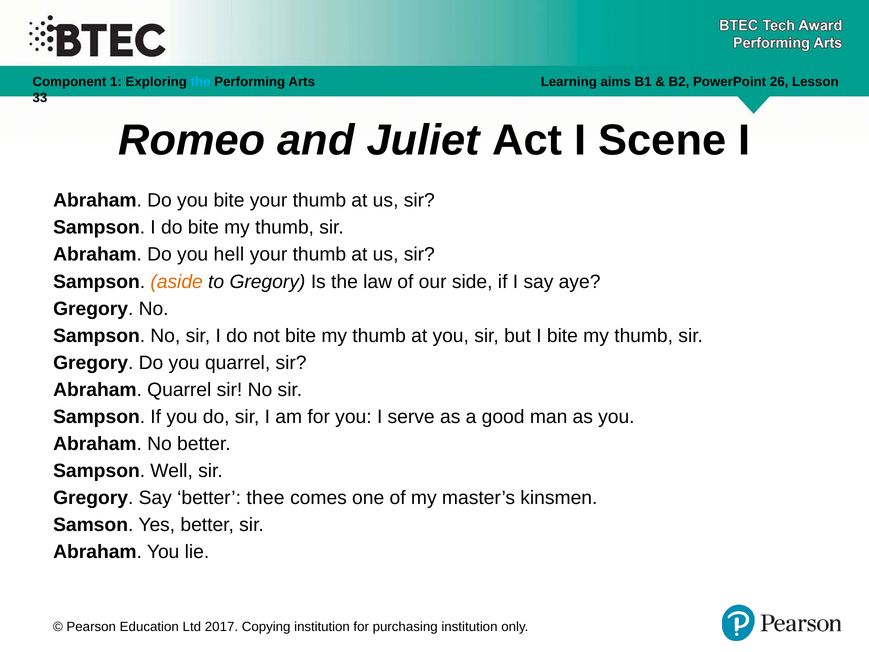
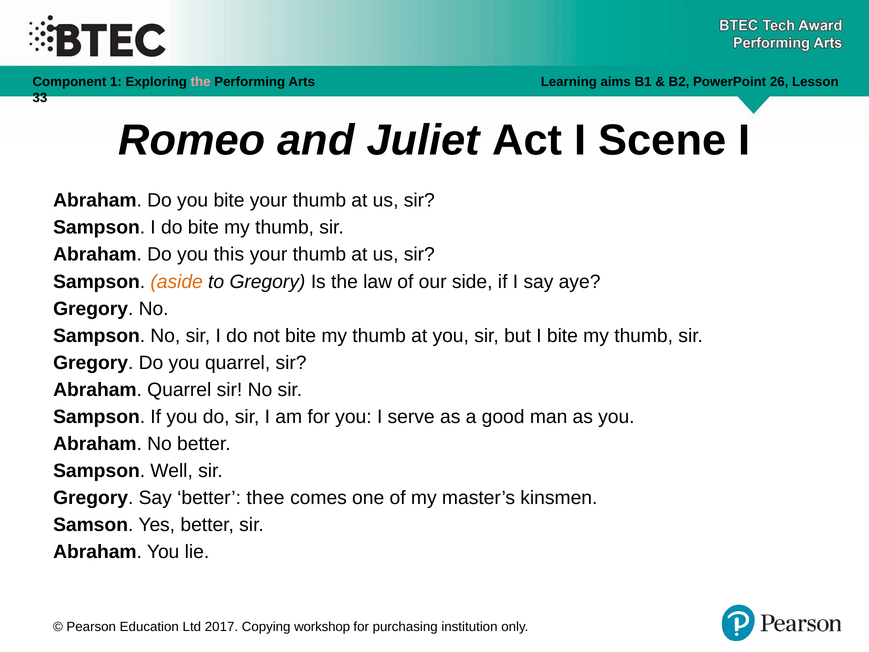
the at (201, 82) colour: light blue -> pink
hell: hell -> this
Copying institution: institution -> workshop
